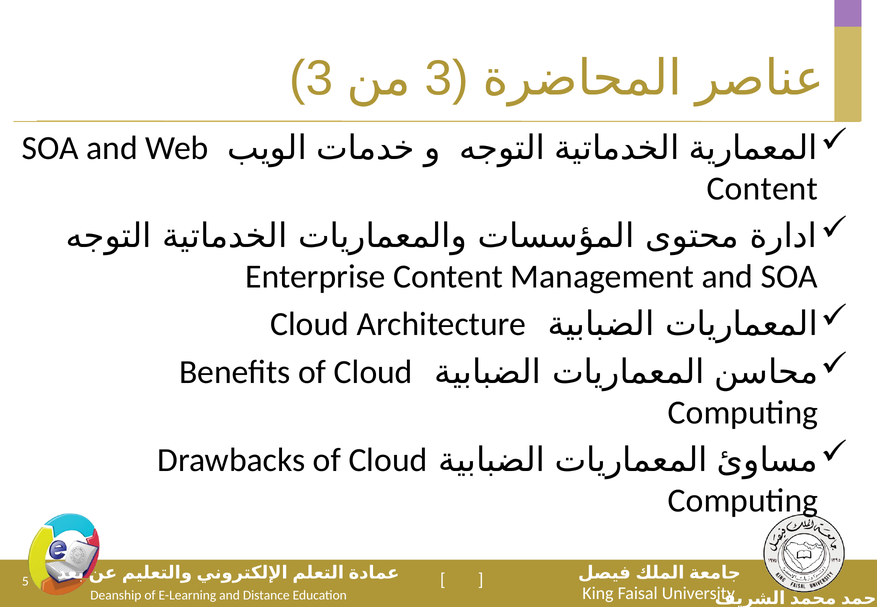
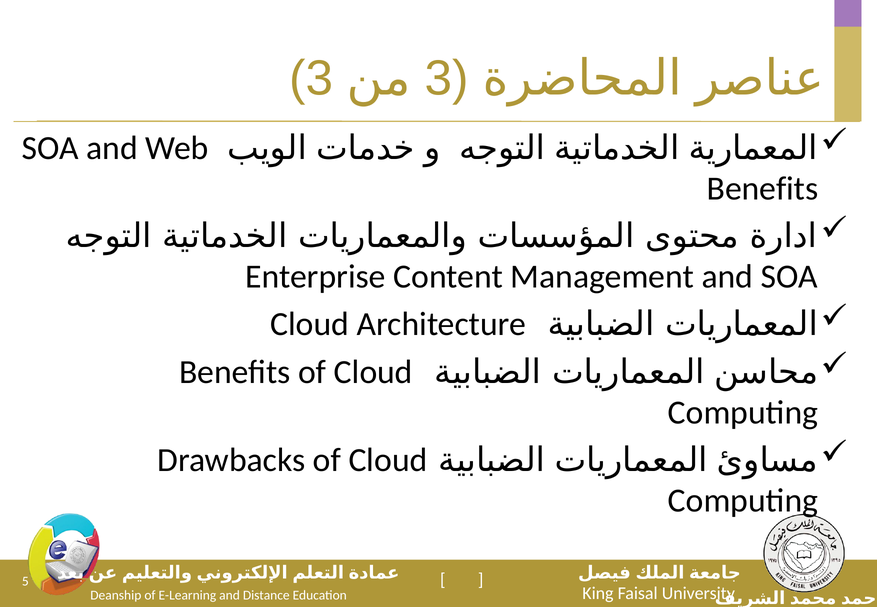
Content at (762, 189): Content -> Benefits
